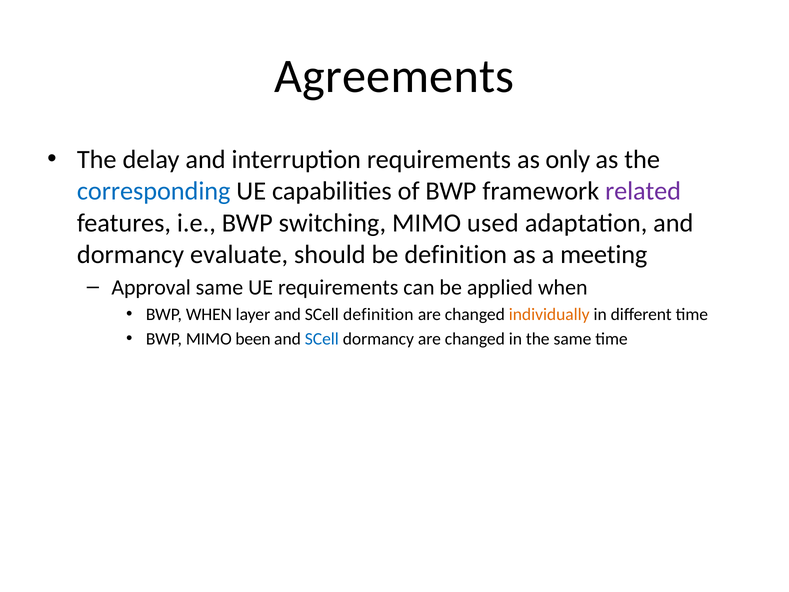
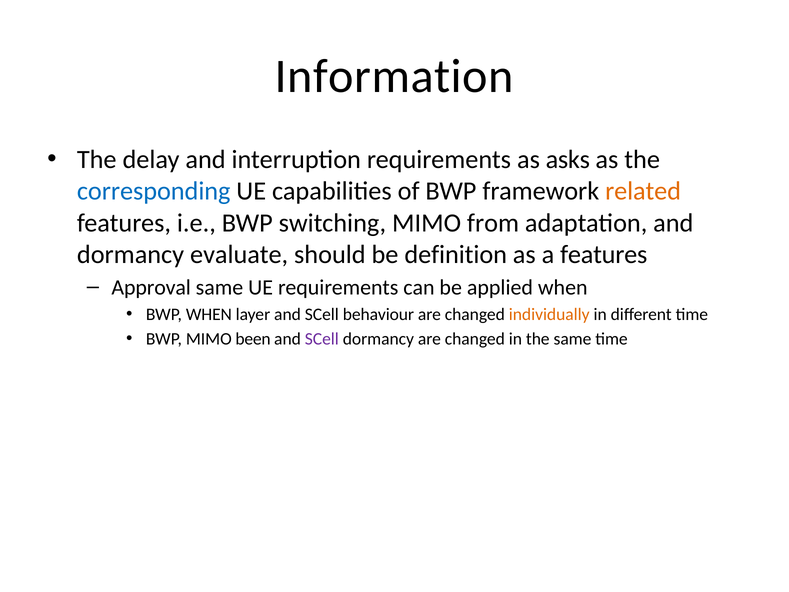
Agreements: Agreements -> Information
only: only -> asks
related colour: purple -> orange
used: used -> from
a meeting: meeting -> features
SCell definition: definition -> behaviour
SCell at (322, 339) colour: blue -> purple
